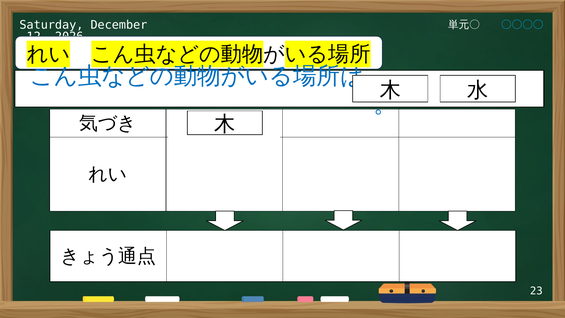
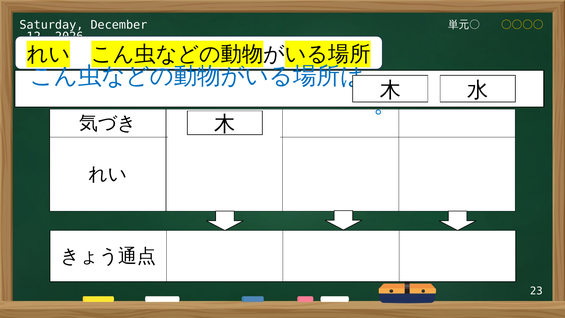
〇〇〇〇 colour: light blue -> yellow
